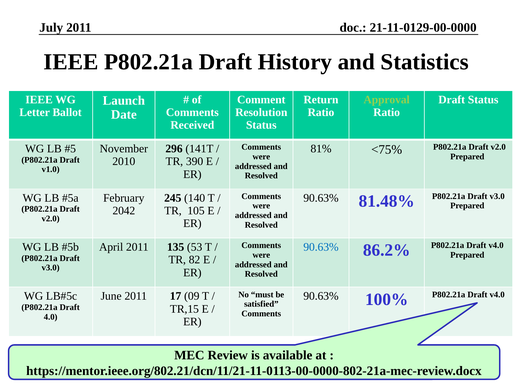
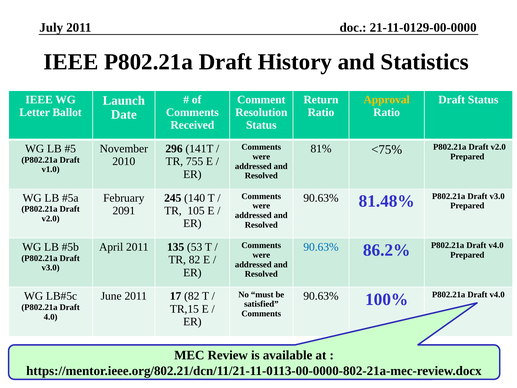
Approval colour: light green -> yellow
390: 390 -> 755
2042: 2042 -> 2091
17 09: 09 -> 82
